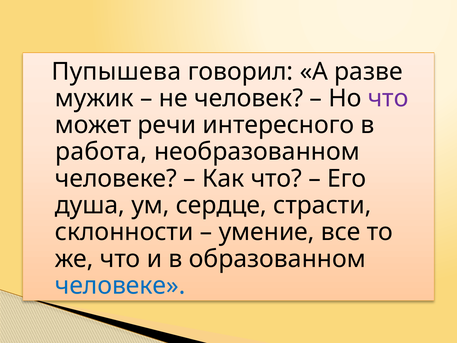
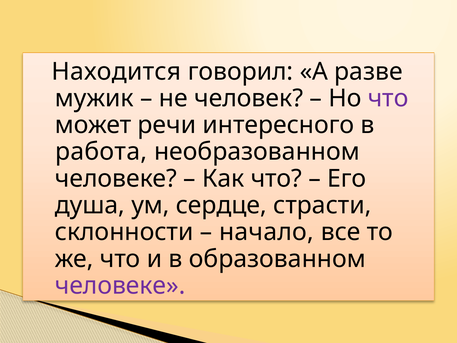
Пупышева: Пупышева -> Находится
умение: умение -> начало
человеке at (120, 285) colour: blue -> purple
